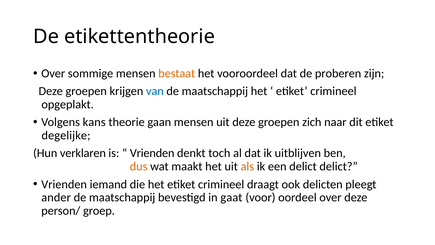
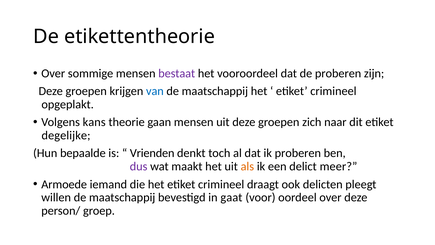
bestaat colour: orange -> purple
verklaren: verklaren -> bepaalde
ik uitblijven: uitblijven -> proberen
dus colour: orange -> purple
delict delict: delict -> meer
Vrienden at (64, 184): Vrienden -> Armoede
ander: ander -> willen
